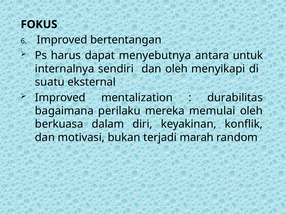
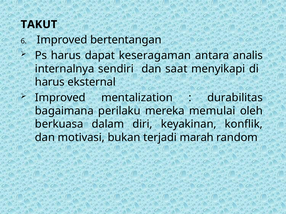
FOKUS: FOKUS -> TAKUT
menyebutnya: menyebutnya -> keseragaman
untuk: untuk -> analis
dan oleh: oleh -> saat
suatu at (50, 82): suatu -> harus
